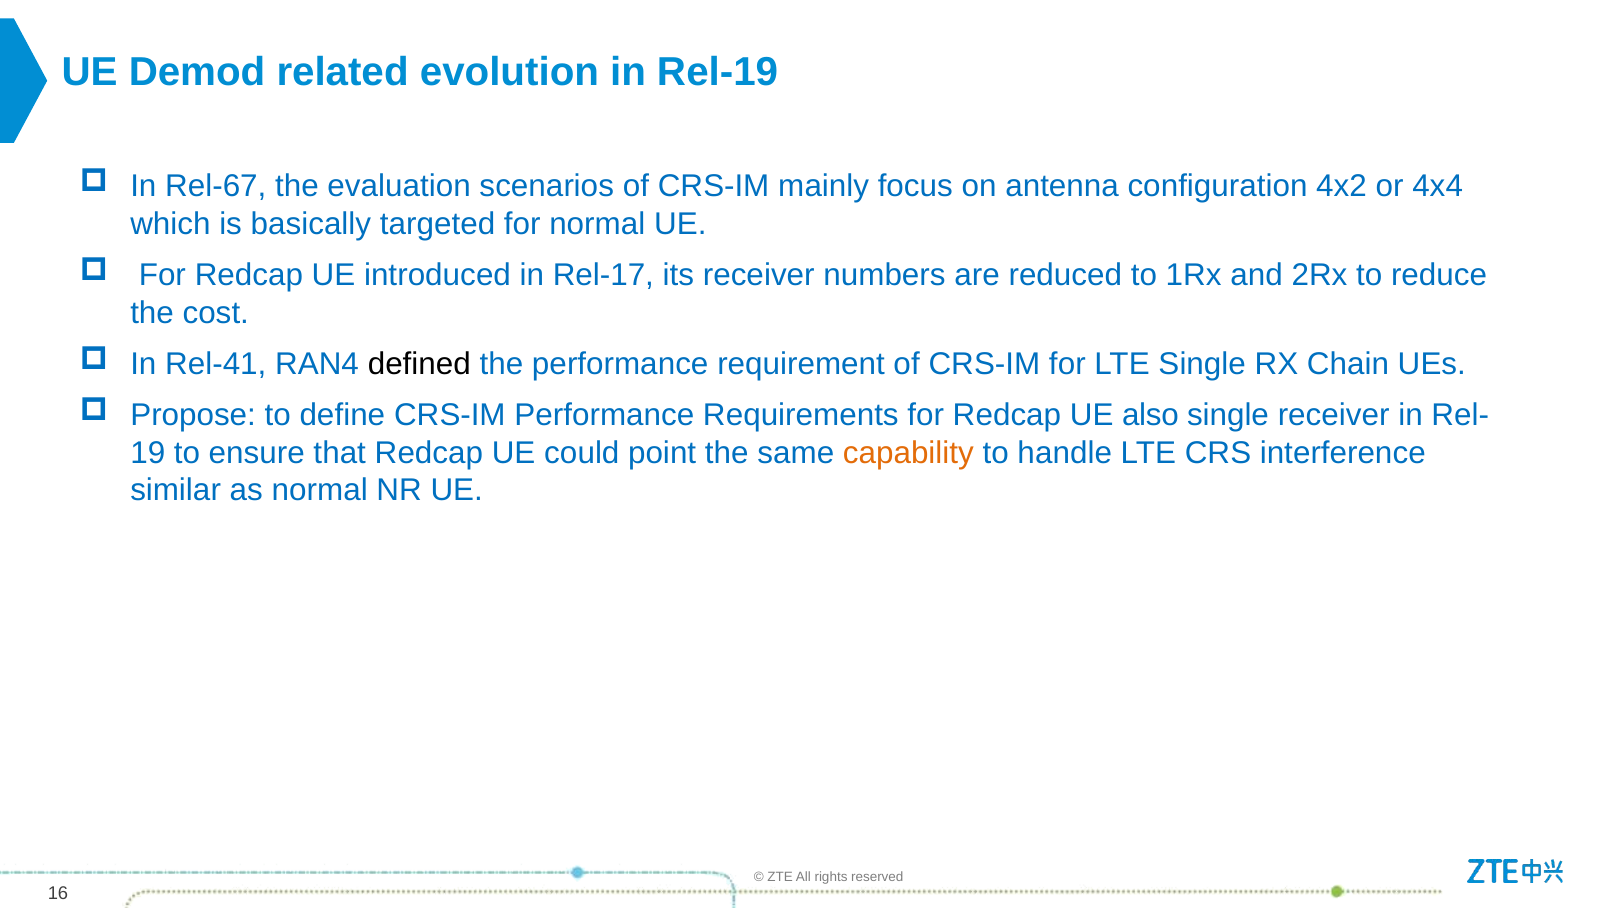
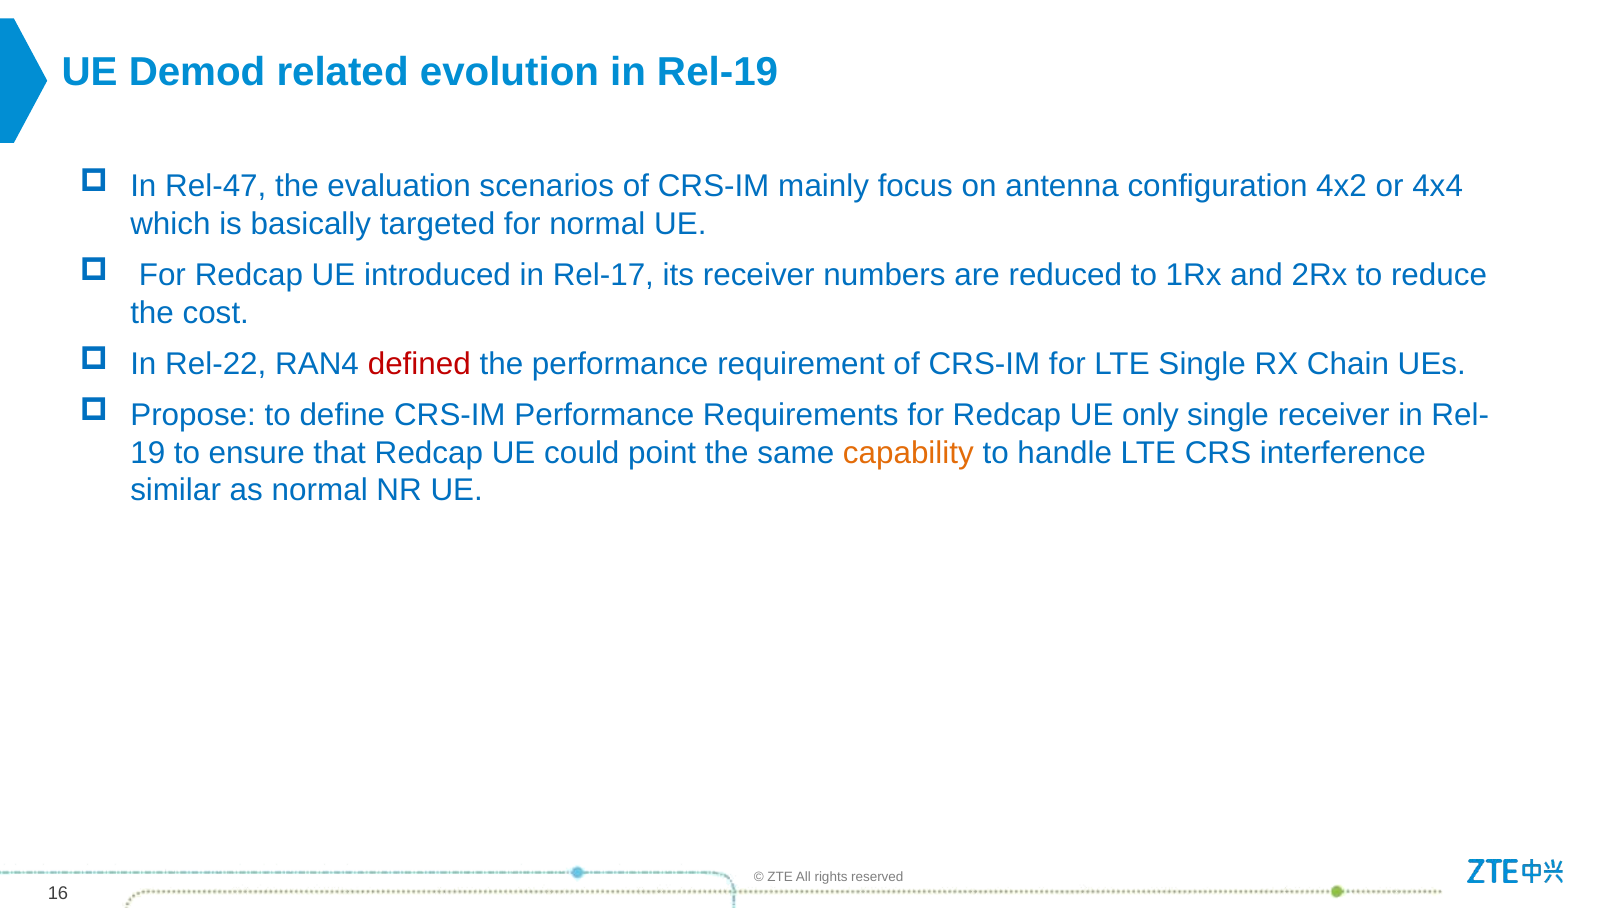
Rel-67: Rel-67 -> Rel-47
Rel-41: Rel-41 -> Rel-22
defined colour: black -> red
also: also -> only
